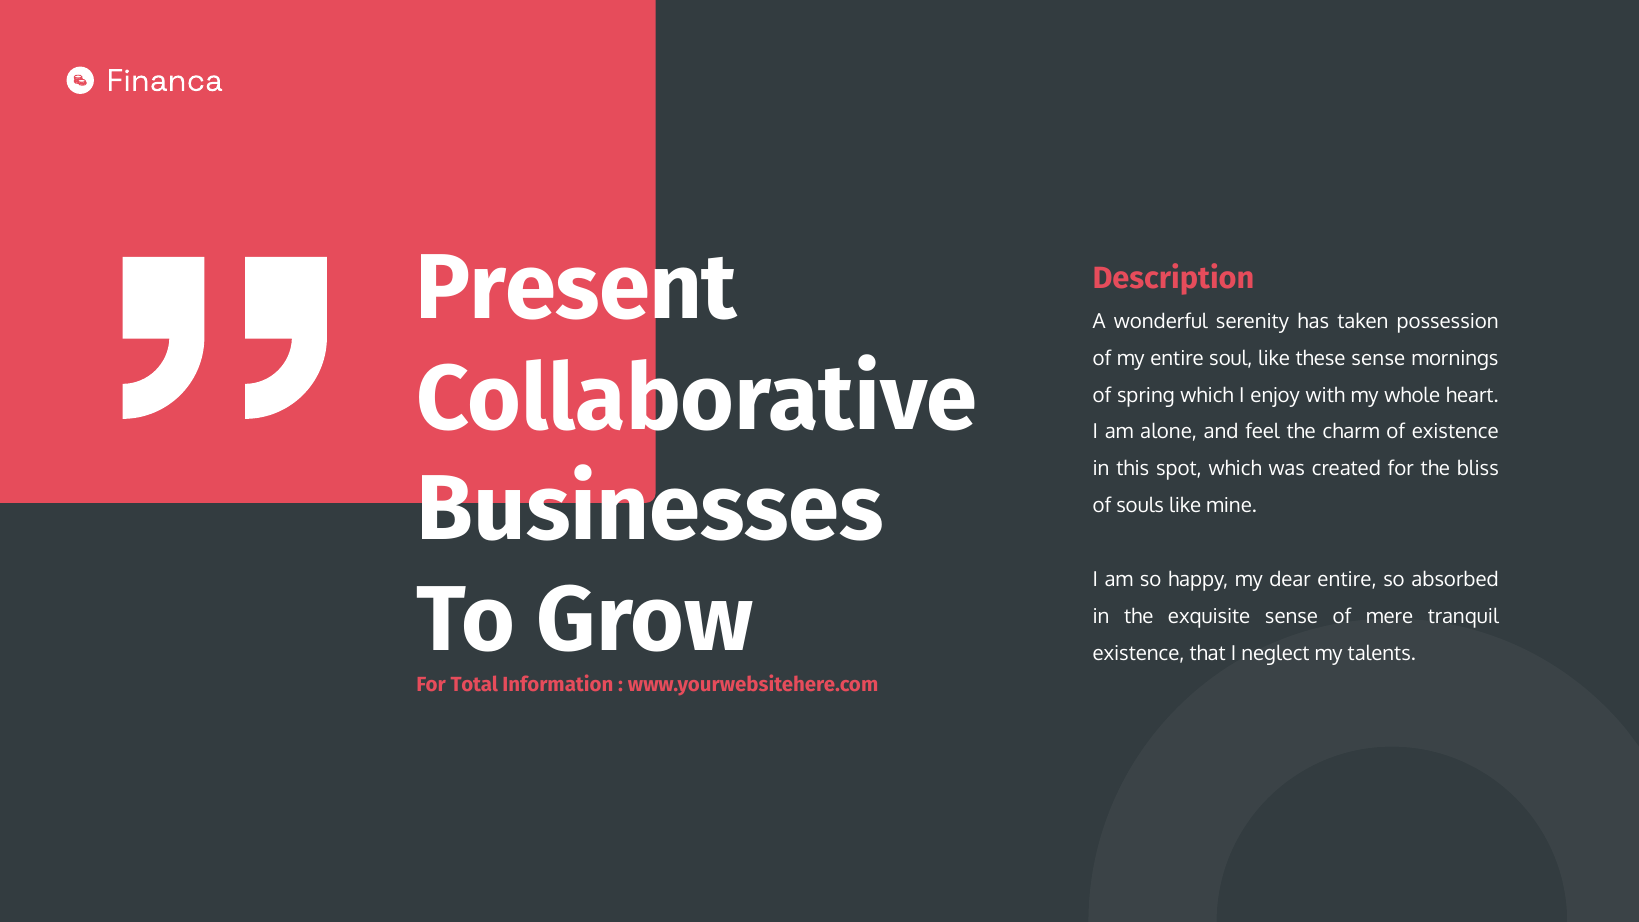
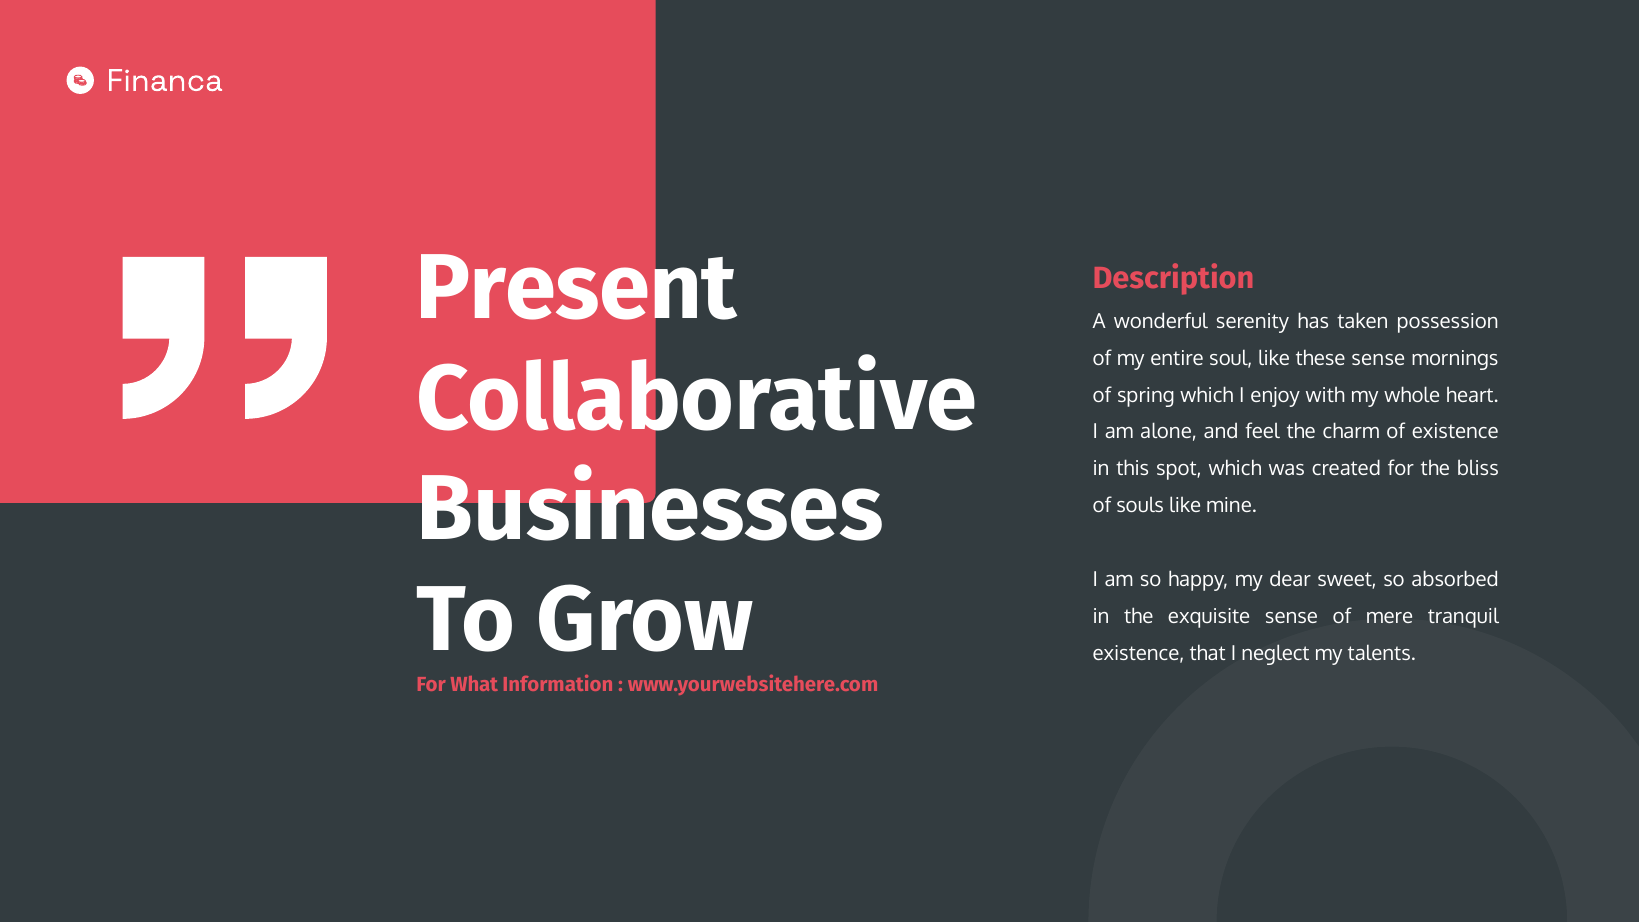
dear entire: entire -> sweet
Total: Total -> What
